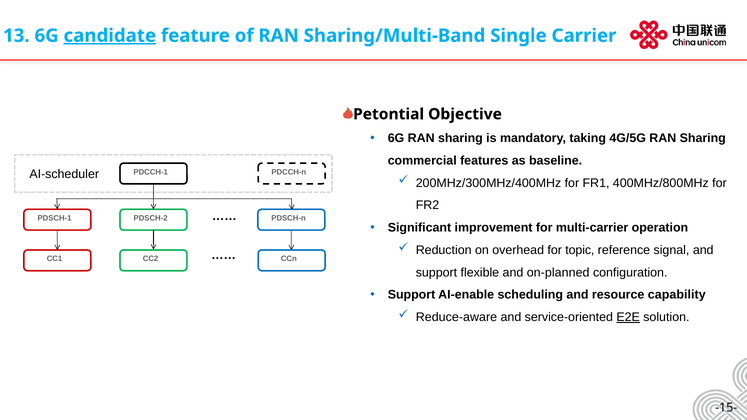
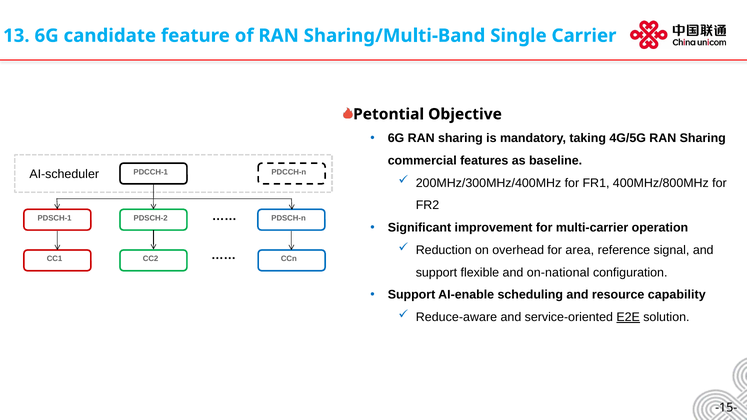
candidate underline: present -> none
topic: topic -> area
on-planned: on-planned -> on-national
